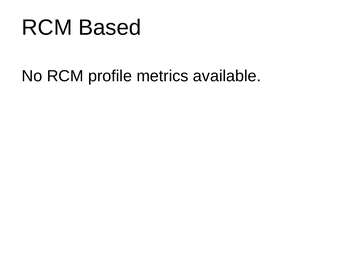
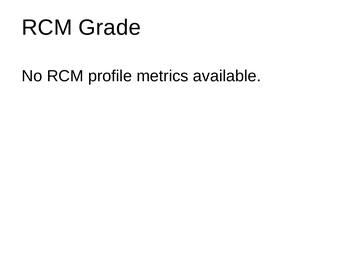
Based: Based -> Grade
